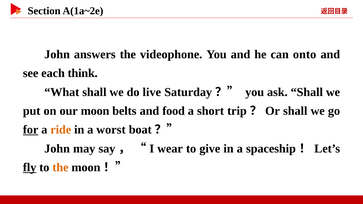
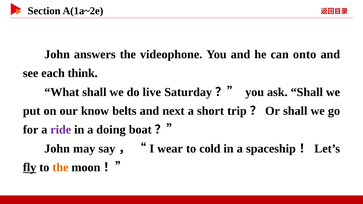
our moon: moon -> know
food: food -> next
for underline: present -> none
ride colour: orange -> purple
worst: worst -> doing
give: give -> cold
